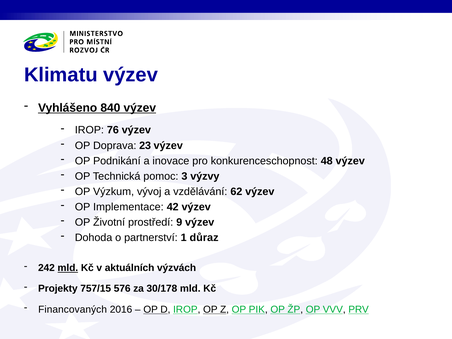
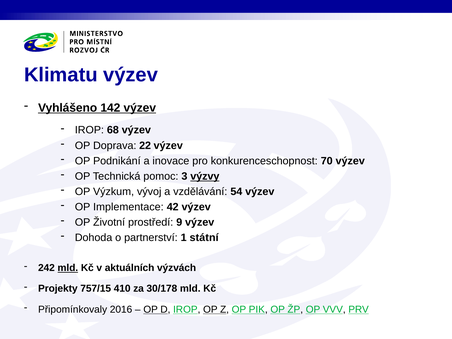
840: 840 -> 142
76: 76 -> 68
23: 23 -> 22
48: 48 -> 70
výzvy underline: none -> present
62: 62 -> 54
důraz: důraz -> státní
576: 576 -> 410
Financovaných: Financovaných -> Připomínkovaly
